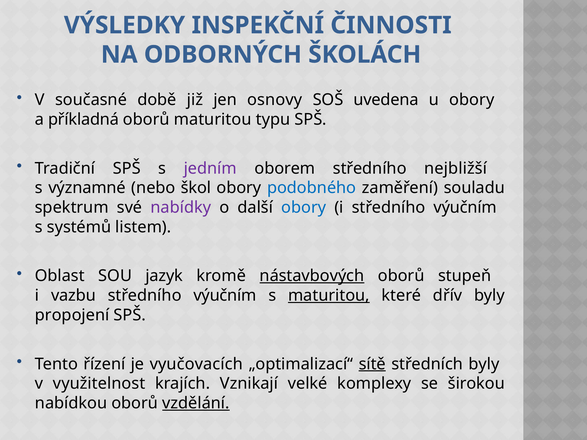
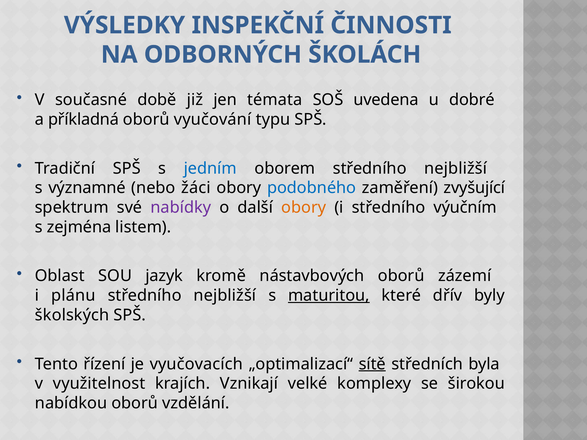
osnovy: osnovy -> témata
u obory: obory -> dobré
oborů maturitou: maturitou -> vyučování
jedním colour: purple -> blue
škol: škol -> žáci
souladu: souladu -> zvyšující
obory at (304, 208) colour: blue -> orange
systémů: systémů -> zejména
nástavbových underline: present -> none
stupeň: stupeň -> zázemí
vazbu: vazbu -> plánu
výučním at (225, 296): výučním -> nejbližší
propojení: propojení -> školských
středních byly: byly -> byla
vzdělání underline: present -> none
